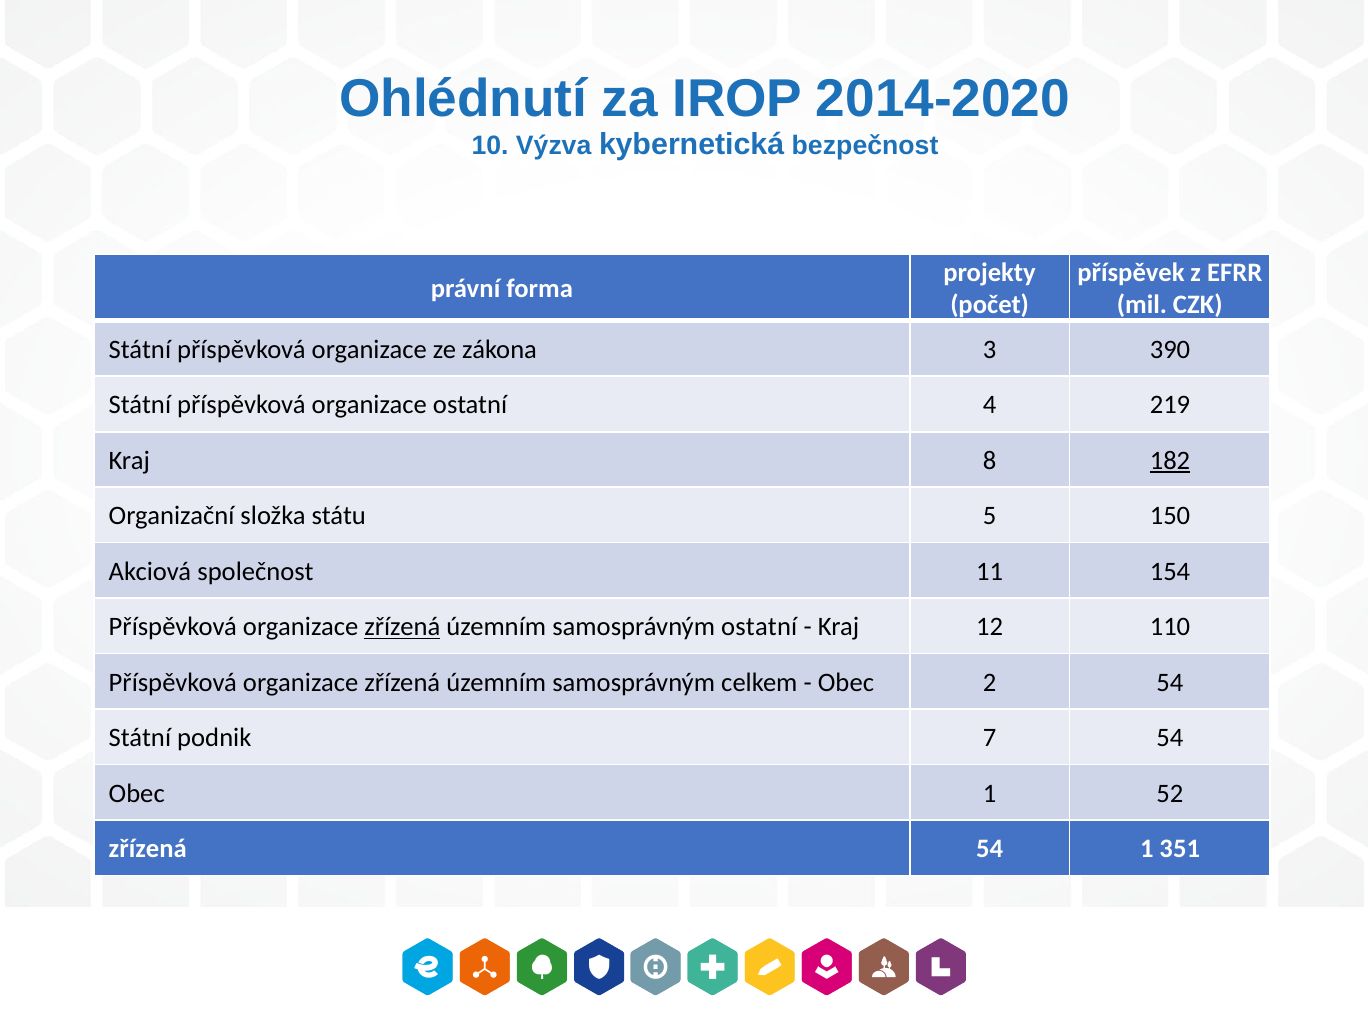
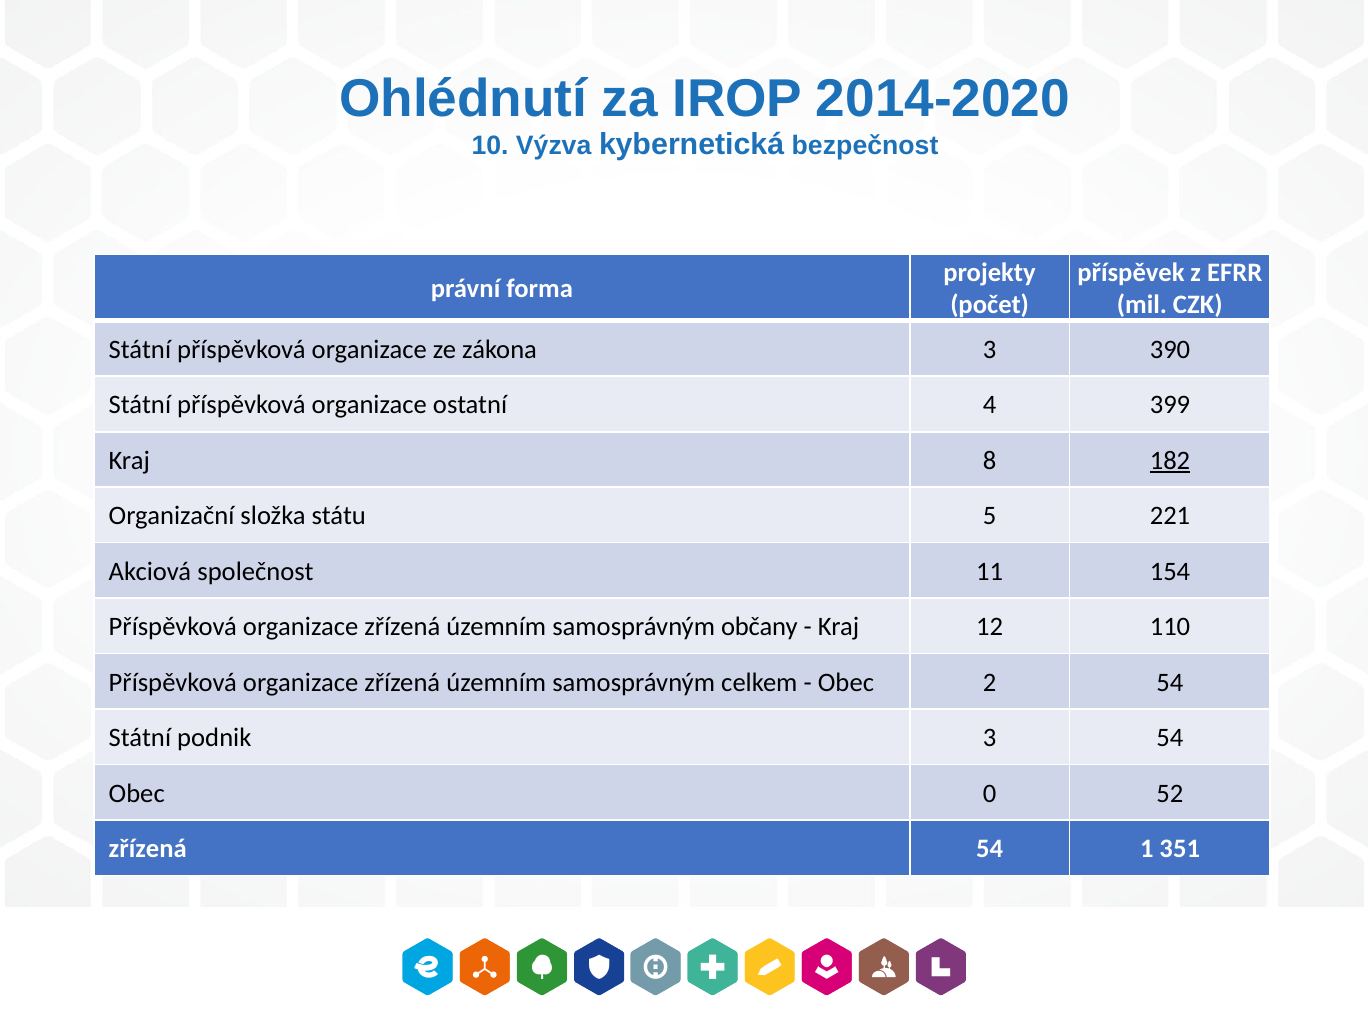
219: 219 -> 399
150: 150 -> 221
zřízená at (402, 627) underline: present -> none
samosprávným ostatní: ostatní -> občany
podnik 7: 7 -> 3
Obec 1: 1 -> 0
